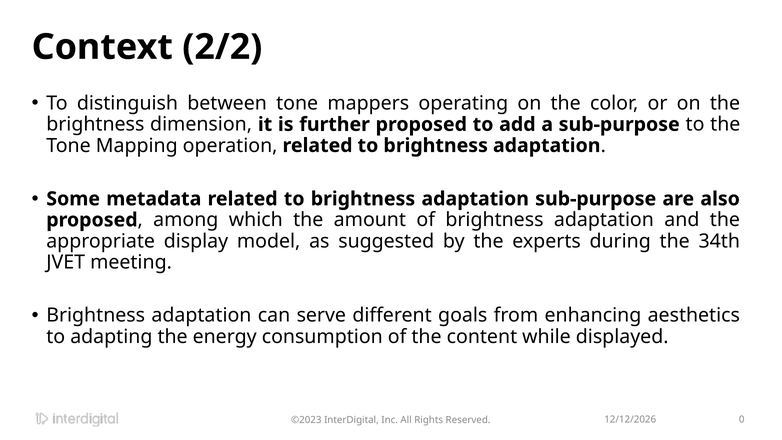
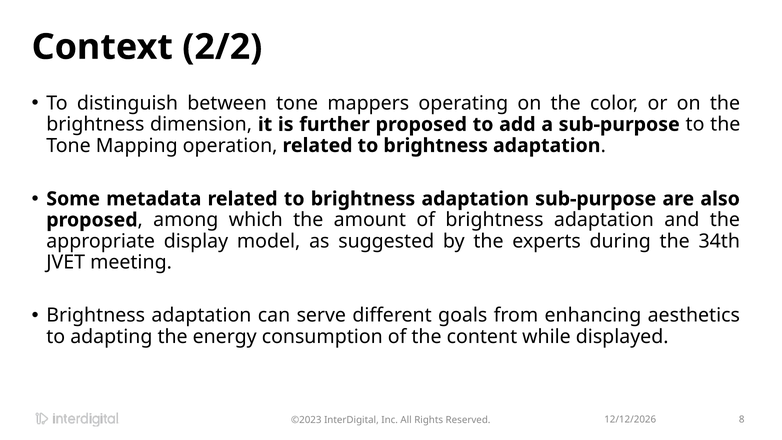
0: 0 -> 8
